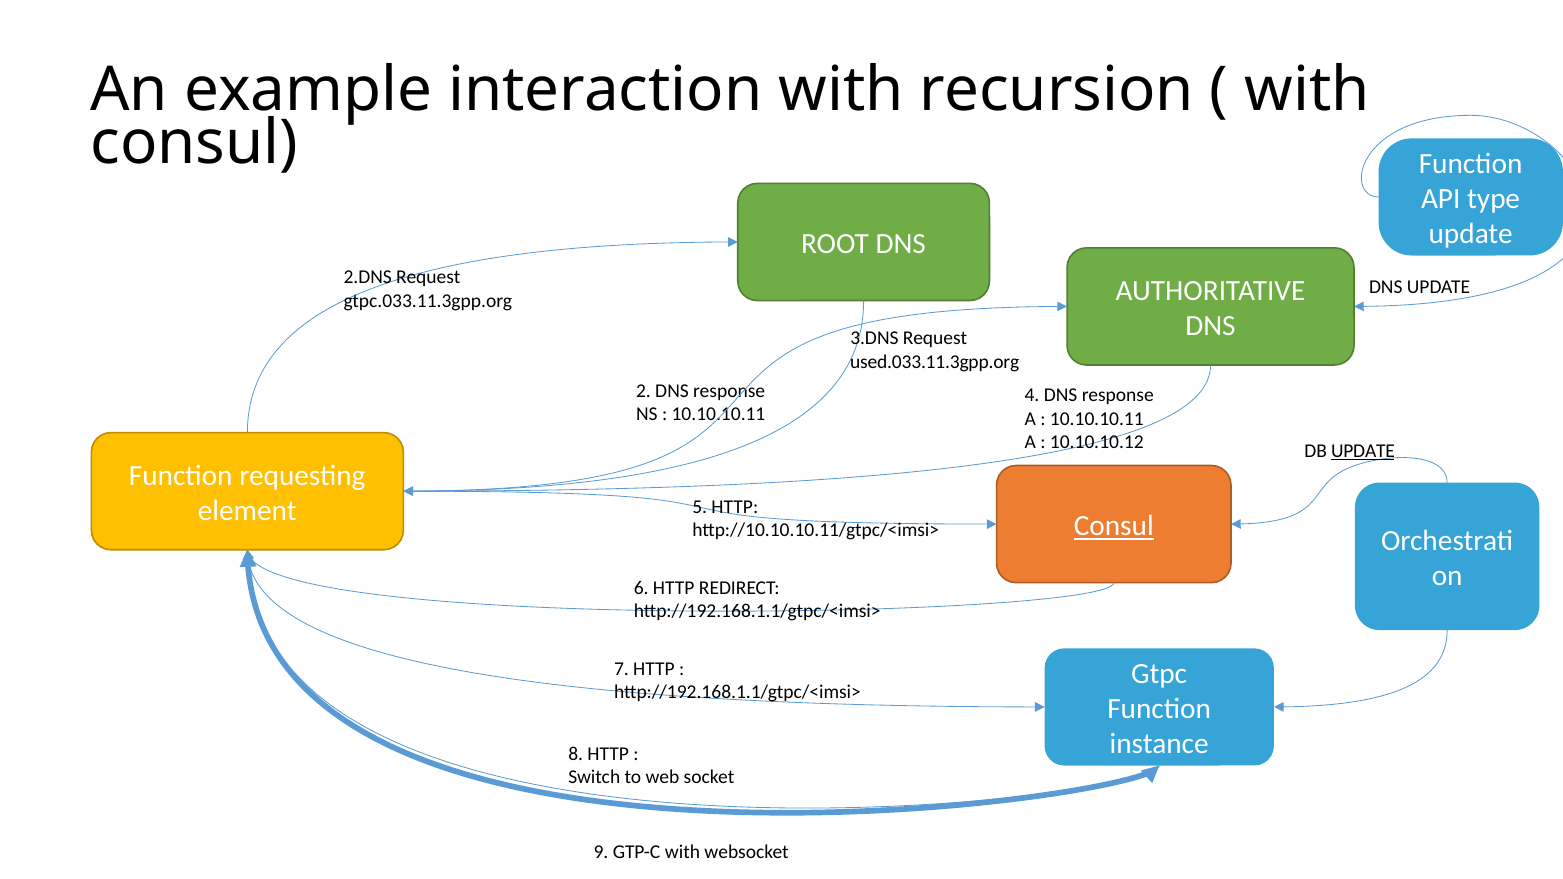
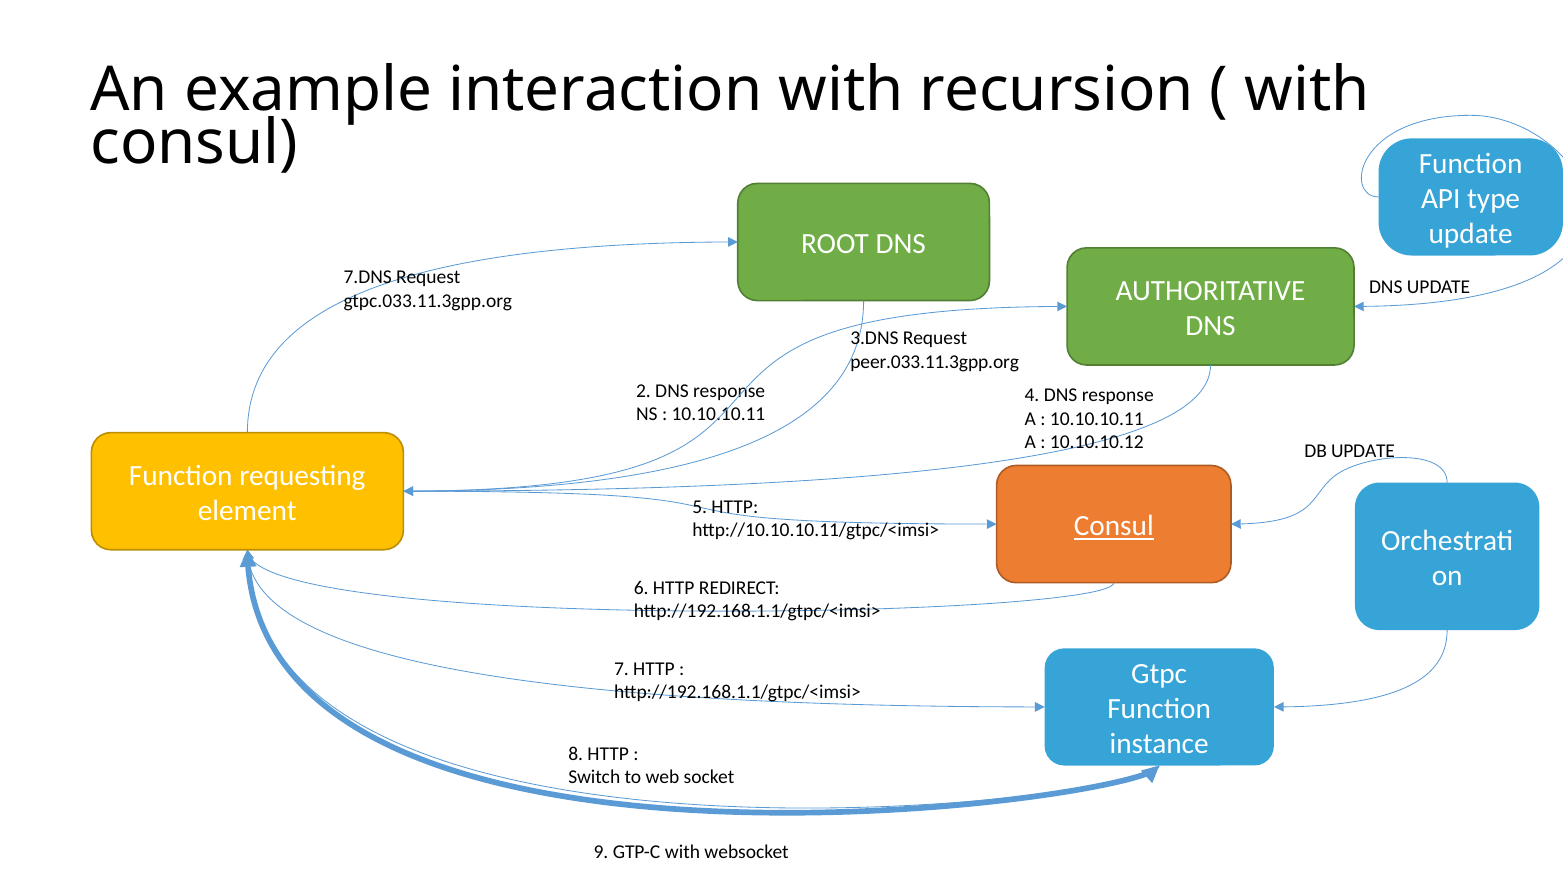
2.DNS: 2.DNS -> 7.DNS
used.033.11.3gpp.org: used.033.11.3gpp.org -> peer.033.11.3gpp.org
UPDATE at (1363, 452) underline: present -> none
